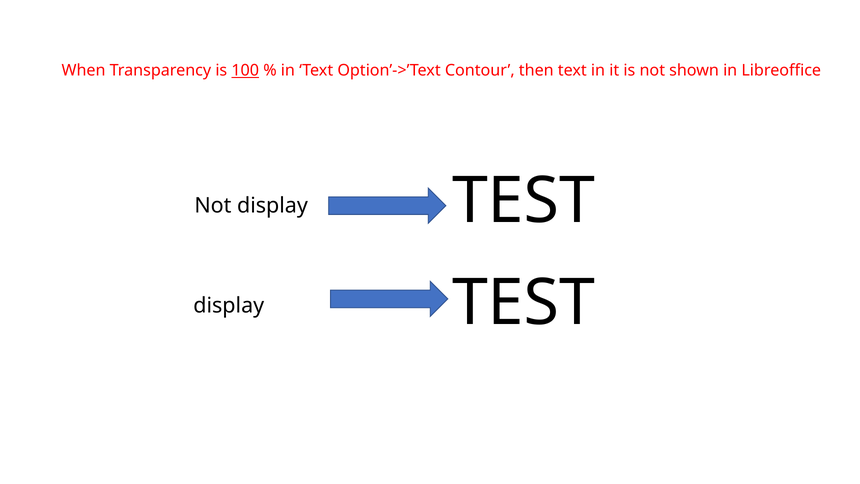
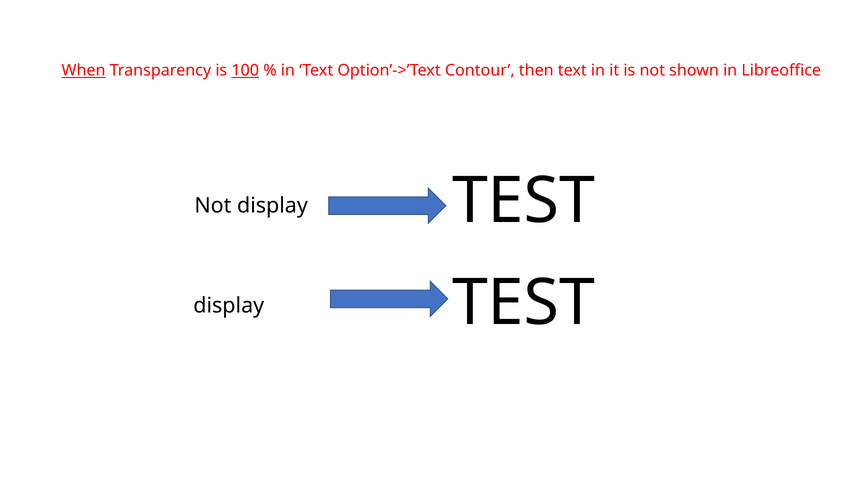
When underline: none -> present
